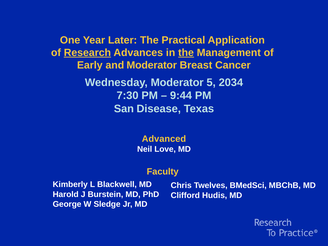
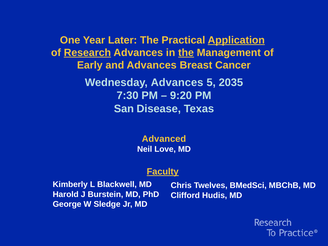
Application underline: none -> present
and Moderator: Moderator -> Advances
Wednesday Moderator: Moderator -> Advances
2034: 2034 -> 2035
9:44: 9:44 -> 9:20
Faculty underline: none -> present
